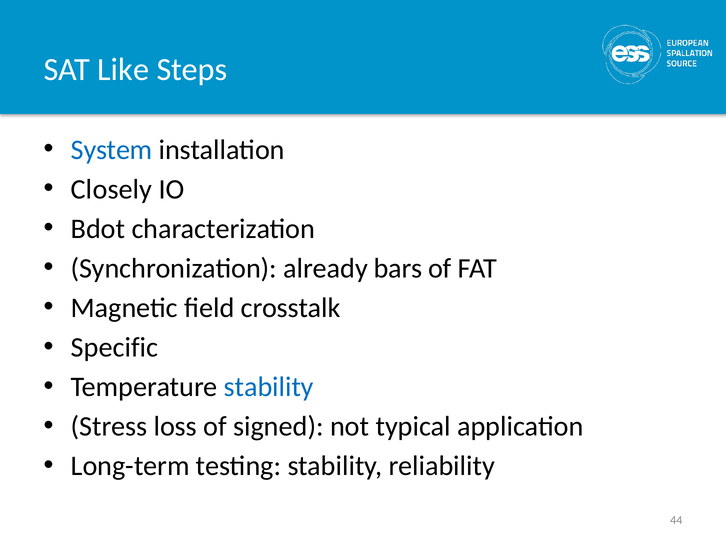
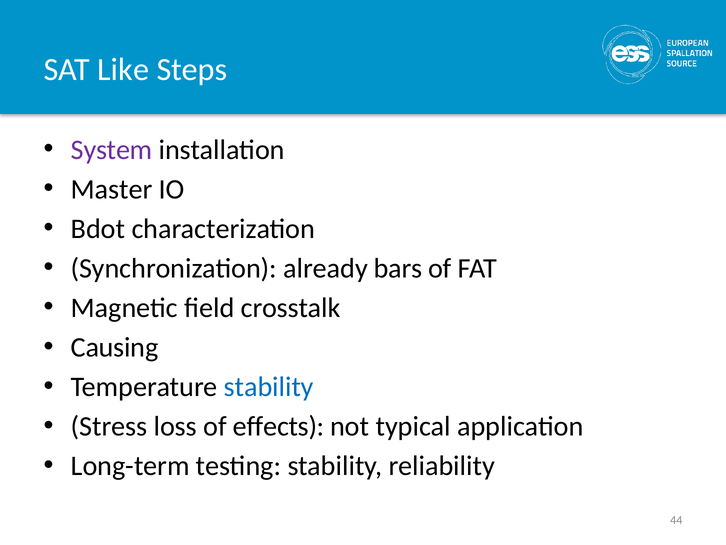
System colour: blue -> purple
Closely: Closely -> Master
Specific: Specific -> Causing
signed: signed -> effects
